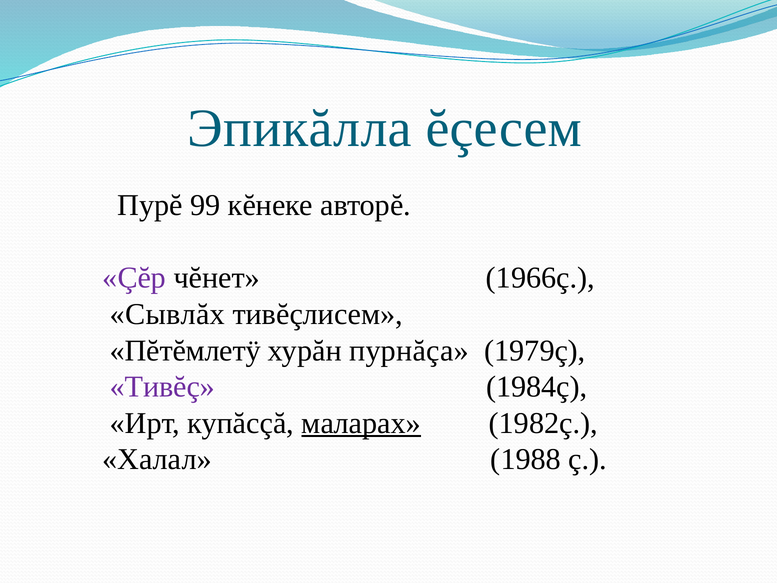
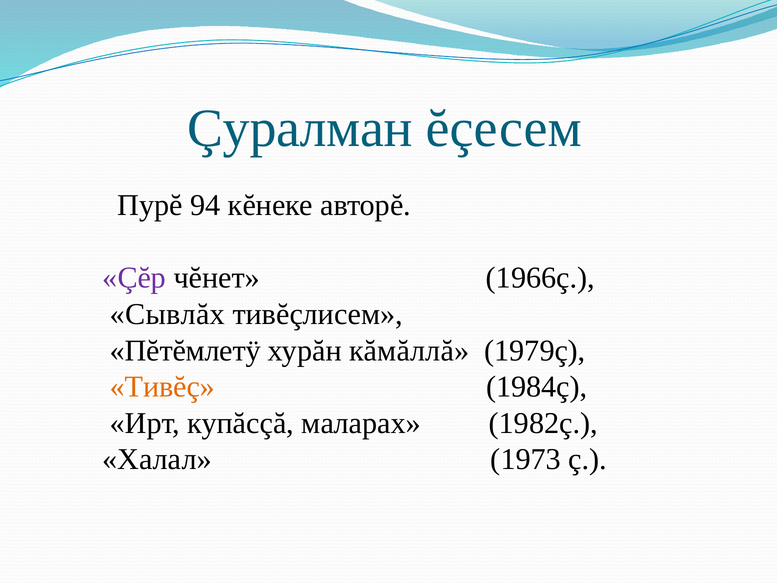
Эпикăлла: Эпикăлла -> Çуралман
99: 99 -> 94
пурнăçа: пурнăçа -> кăмăллă
Тивĕç colour: purple -> orange
маларах underline: present -> none
1988: 1988 -> 1973
